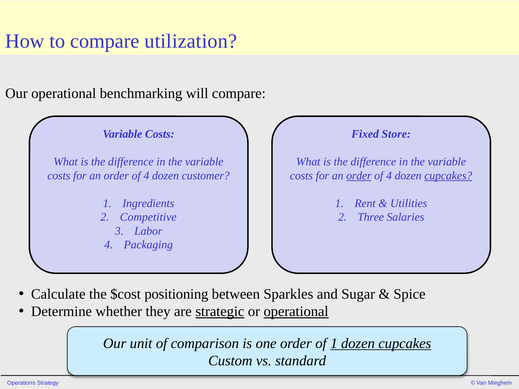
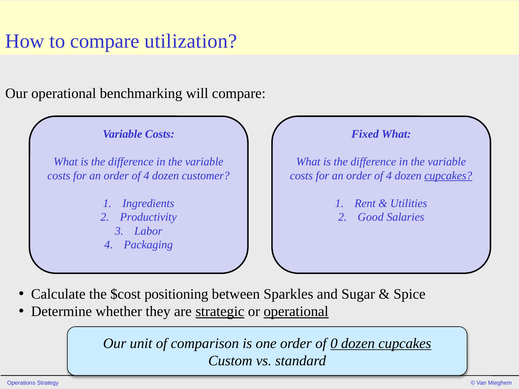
Fixed Store: Store -> What
order at (359, 176) underline: present -> none
Competitive: Competitive -> Productivity
Three: Three -> Good
of 1: 1 -> 0
